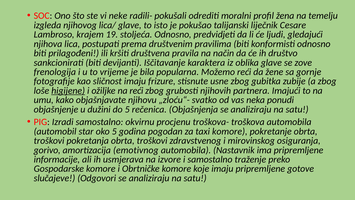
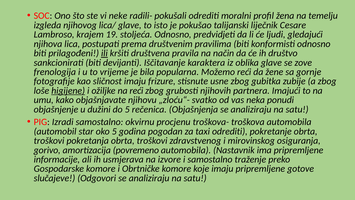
ili underline: none -> present
taxi komore: komore -> odrediti
emotivnog: emotivnog -> povremeno
